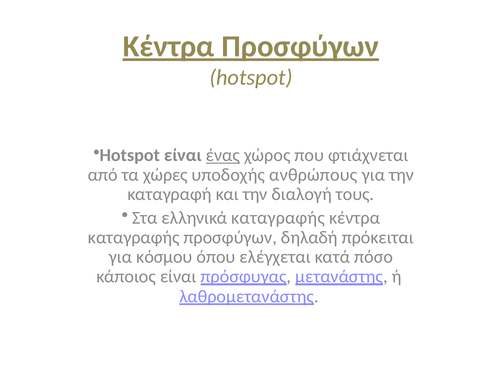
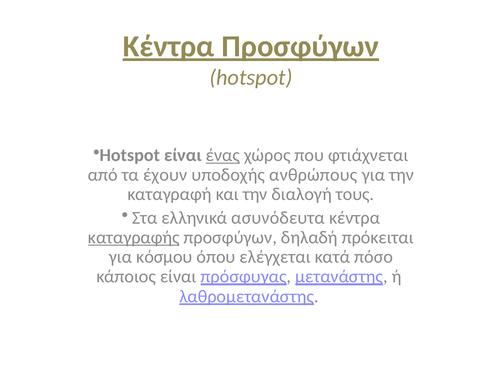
χώρες: χώρες -> έχουν
ελληνικά καταγραφής: καταγραφής -> ασυνόδευτα
καταγραφής at (134, 238) underline: none -> present
